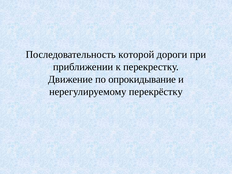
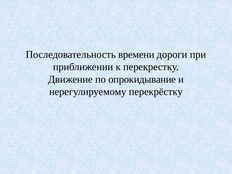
которой: которой -> времени
